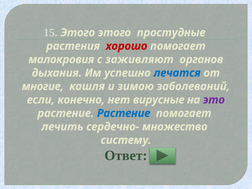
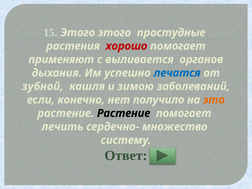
малокровия: малокровия -> применяют
заживляют: заживляют -> выливается
многие: многие -> зубной
вирусные: вирусные -> получило
это colour: purple -> orange
Растение at (124, 113) colour: blue -> black
